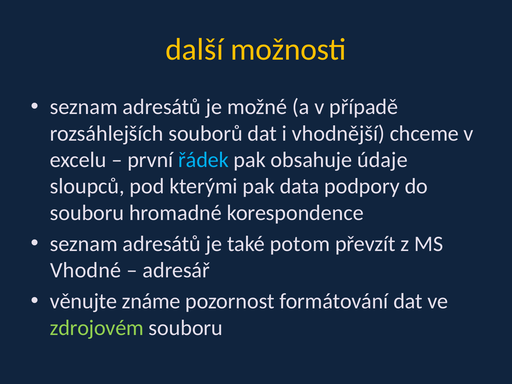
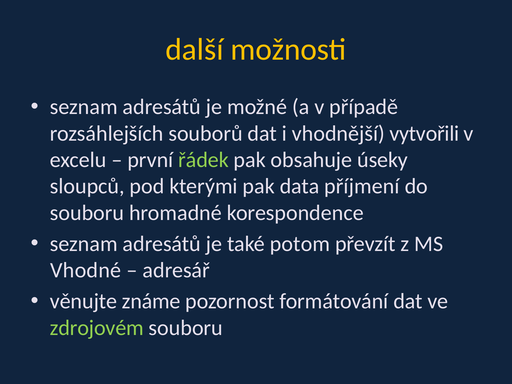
chceme: chceme -> vytvořili
řádek colour: light blue -> light green
údaje: údaje -> úseky
podpory: podpory -> příjmení
